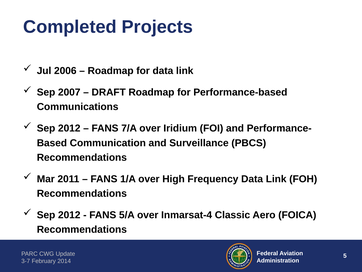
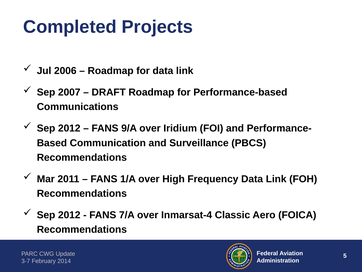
7/A: 7/A -> 9/A
5/A: 5/A -> 7/A
